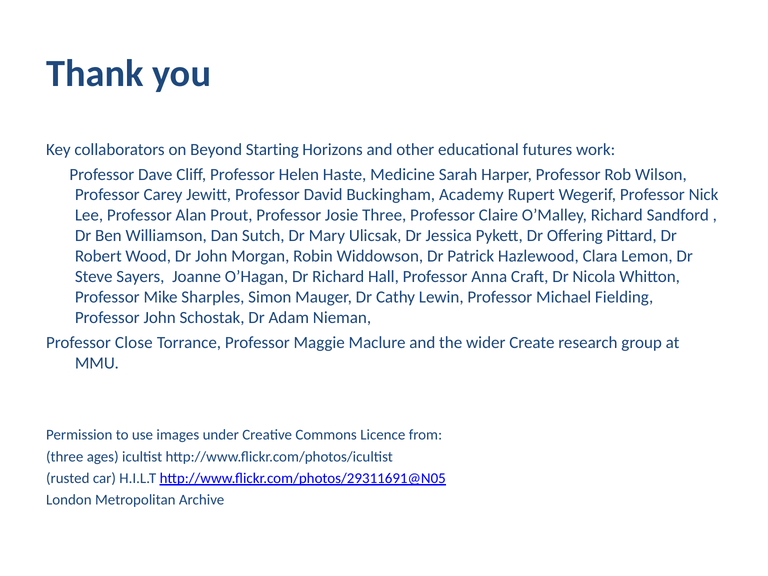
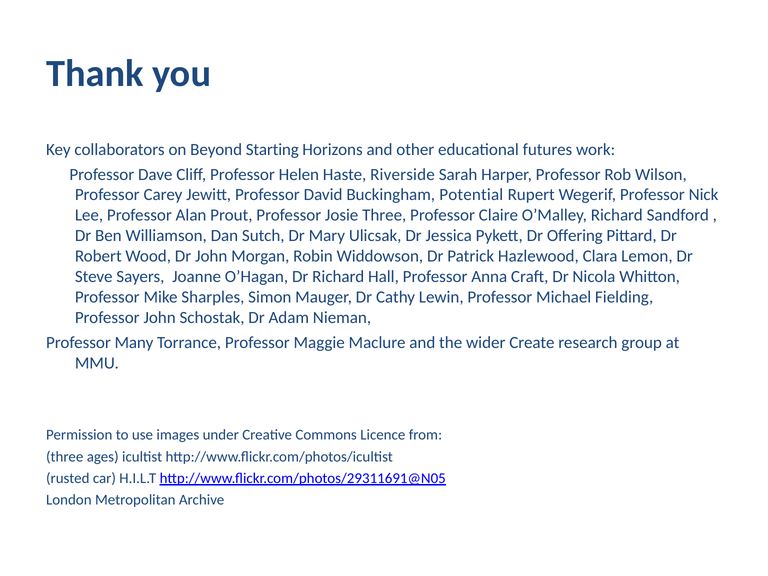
Medicine: Medicine -> Riverside
Academy: Academy -> Potential
Close: Close -> Many
